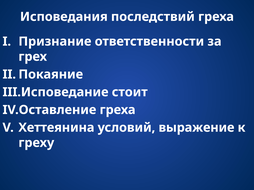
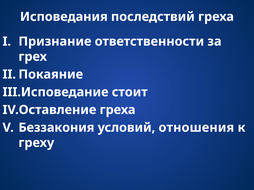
Хеттеянина: Хеттеянина -> Беззакония
выражение: выражение -> отношения
